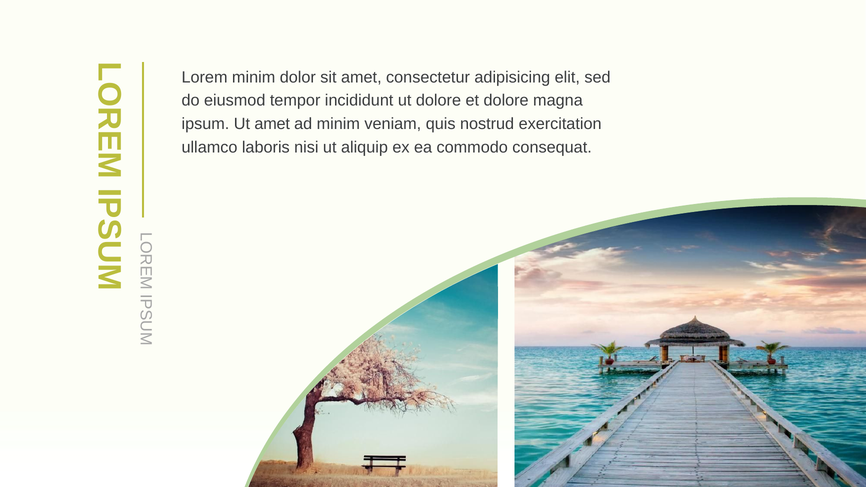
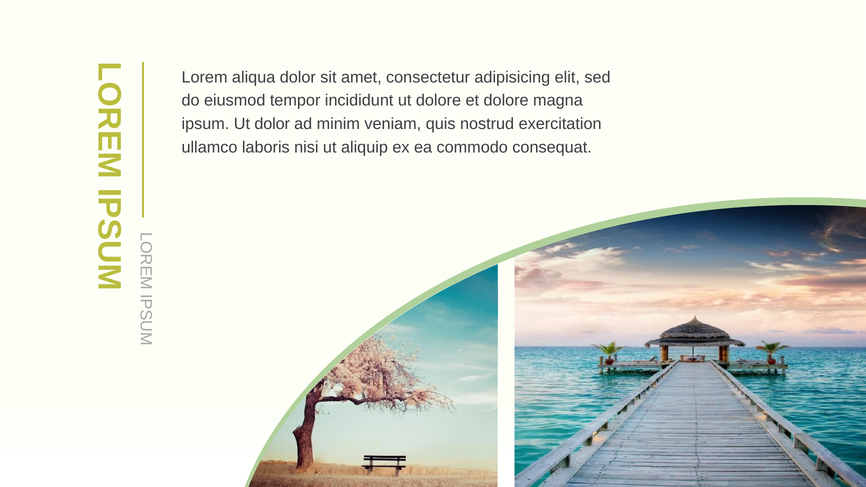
Lorem minim: minim -> aliqua
Ut amet: amet -> dolor
